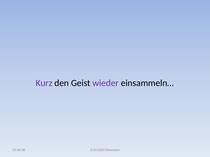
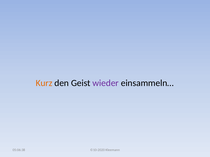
Kurz colour: purple -> orange
